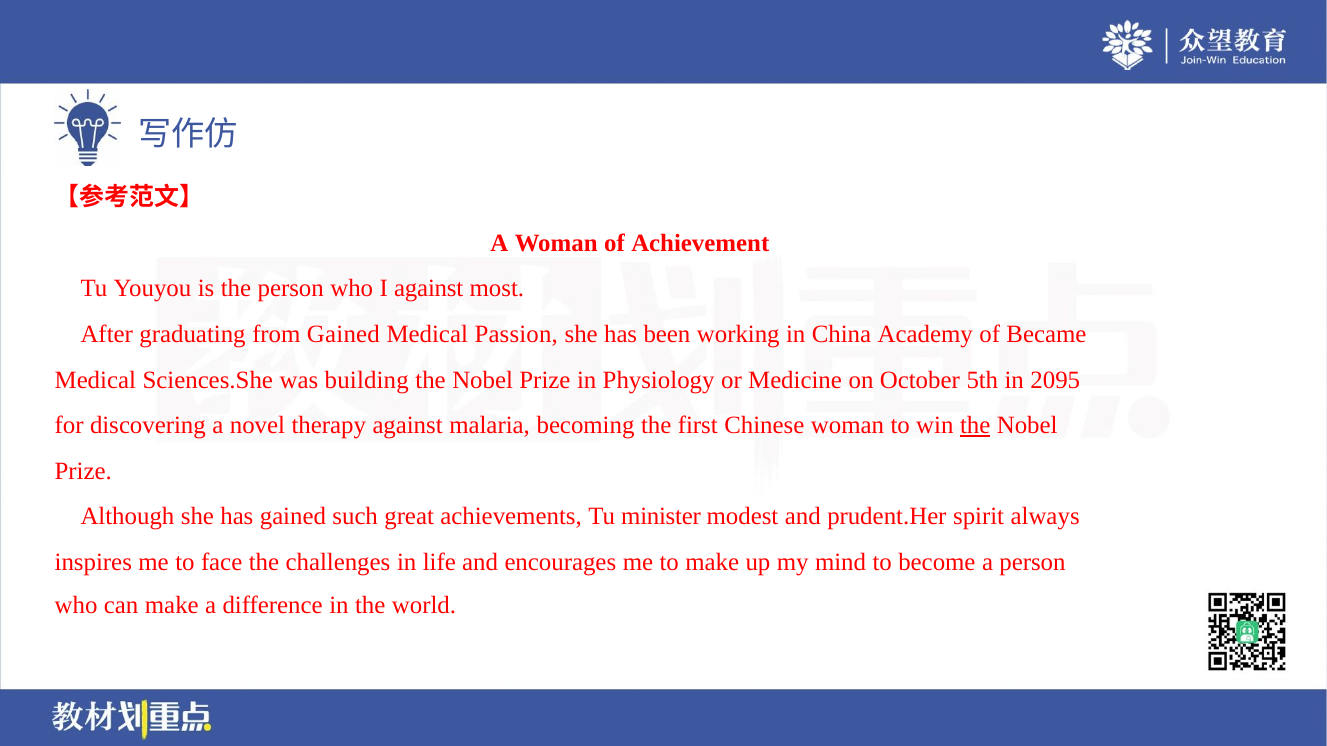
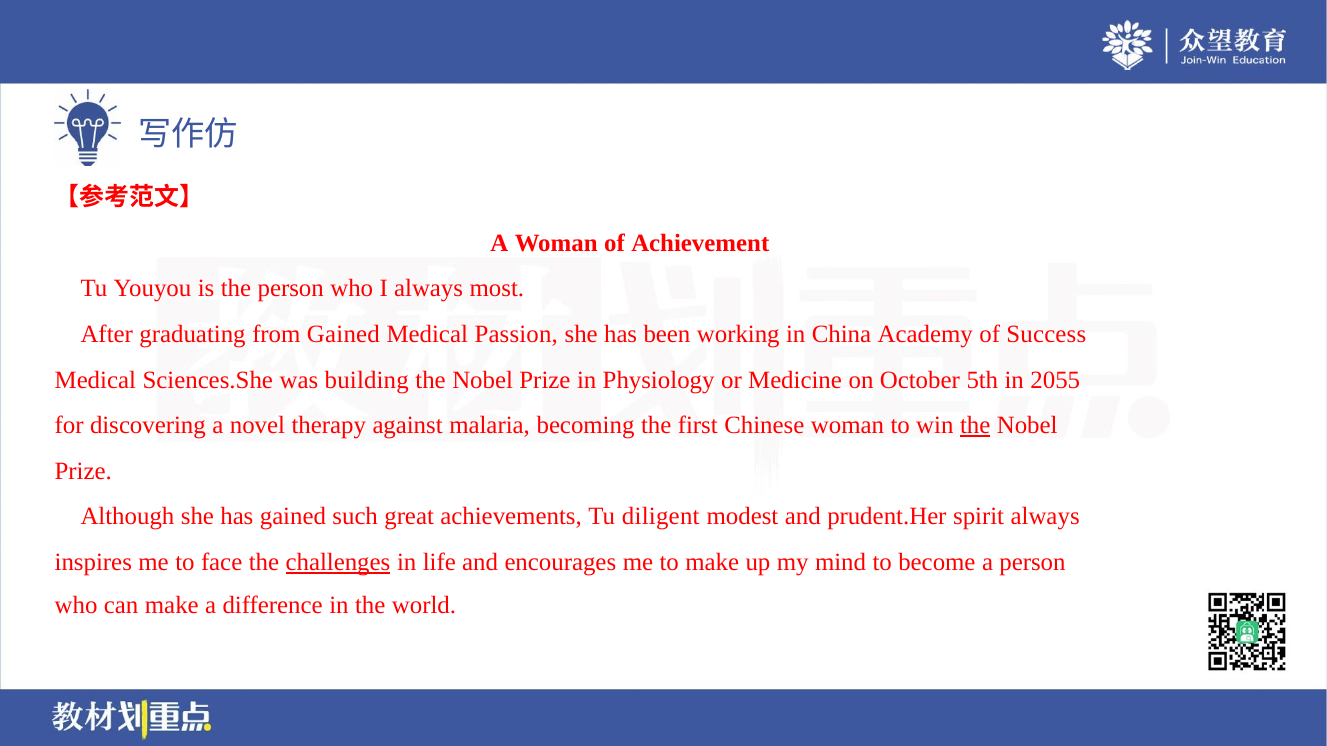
I against: against -> always
Became: Became -> Success
2095: 2095 -> 2055
minister: minister -> diligent
challenges underline: none -> present
